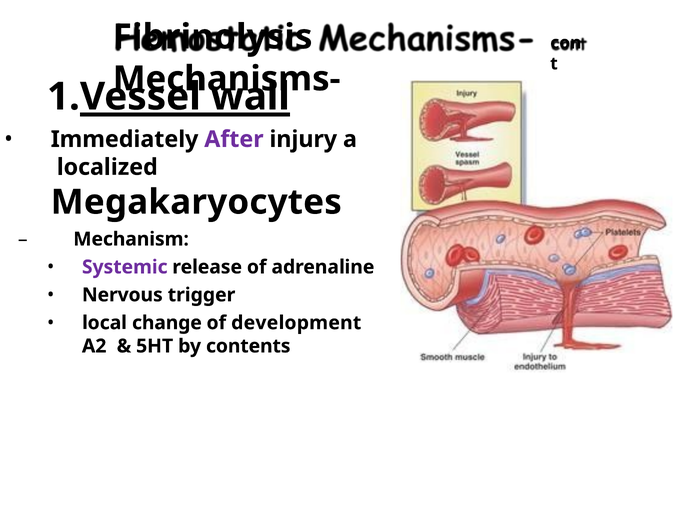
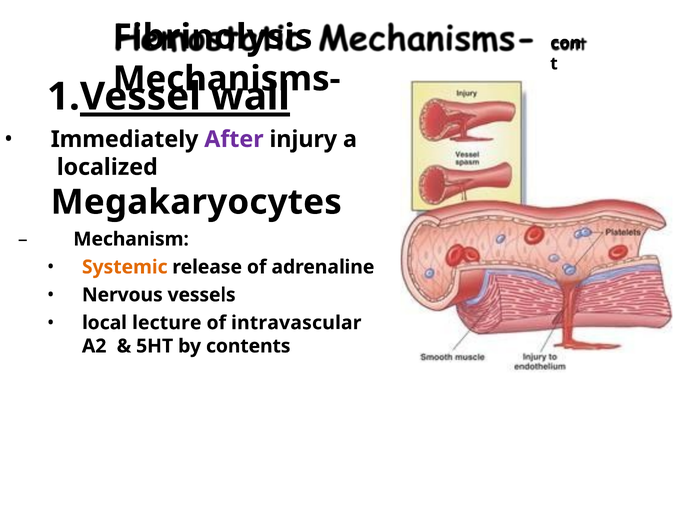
Systemic colour: purple -> orange
trigger: trigger -> vessels
change: change -> lecture
development: development -> intravascular
